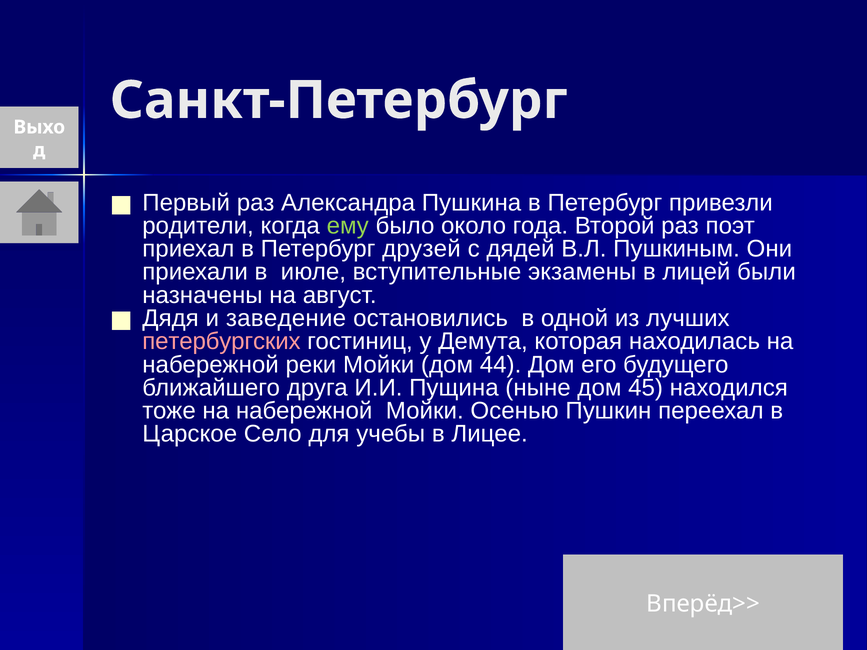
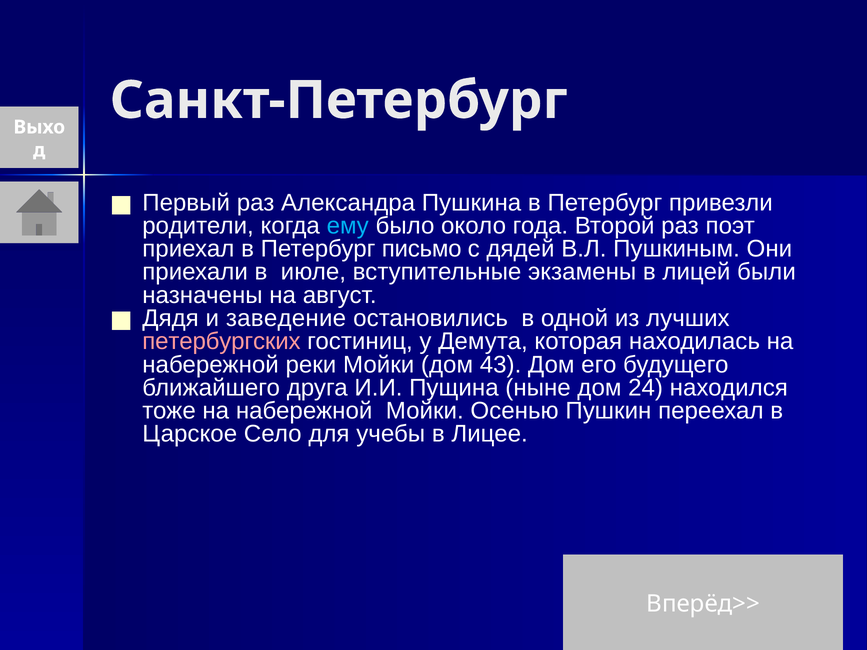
ему colour: light green -> light blue
друзей: друзей -> письмо
44: 44 -> 43
45: 45 -> 24
